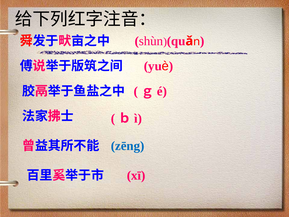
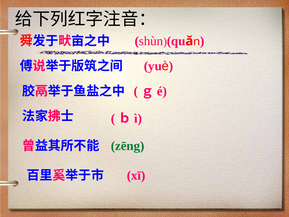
zēng colour: blue -> green
